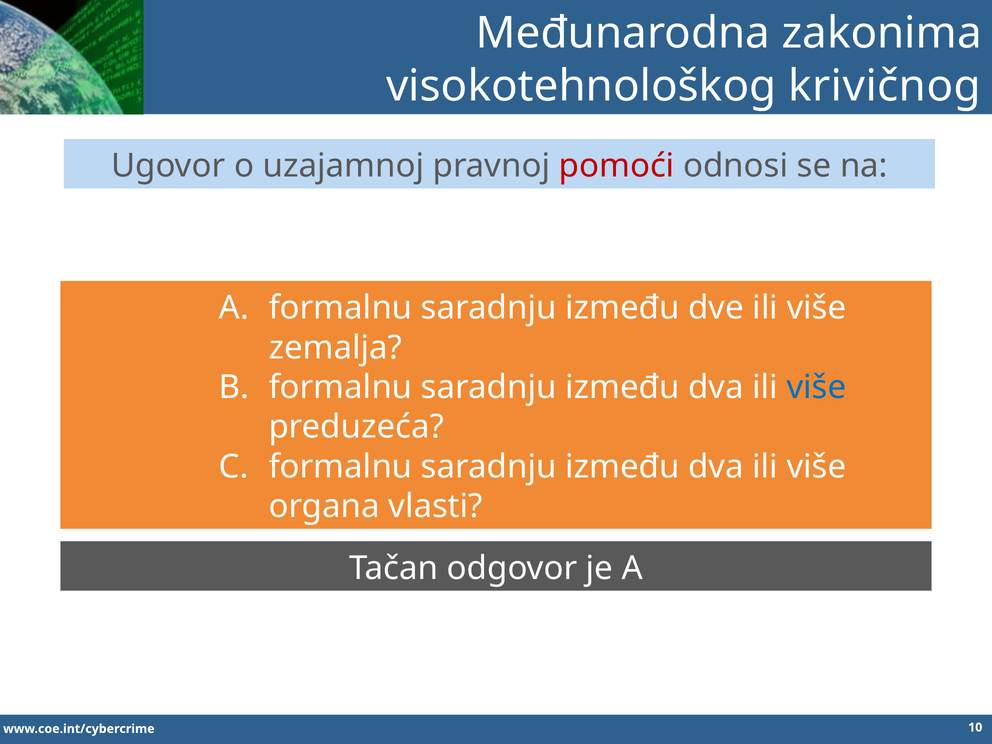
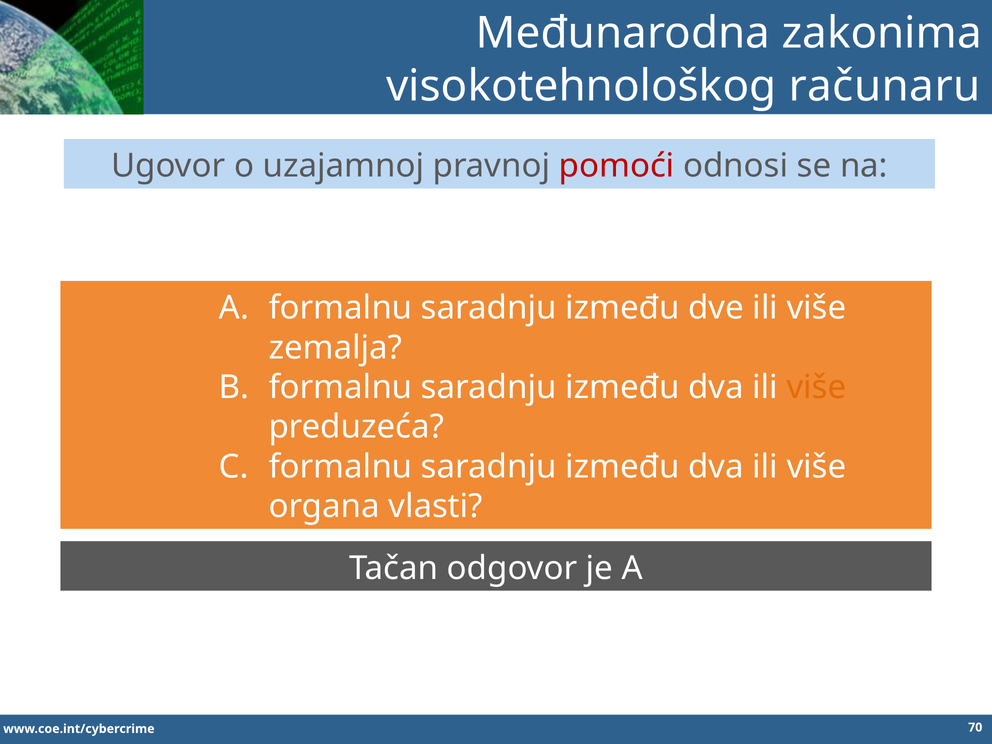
krivičnog: krivičnog -> računaru
više at (816, 387) colour: blue -> orange
10: 10 -> 70
